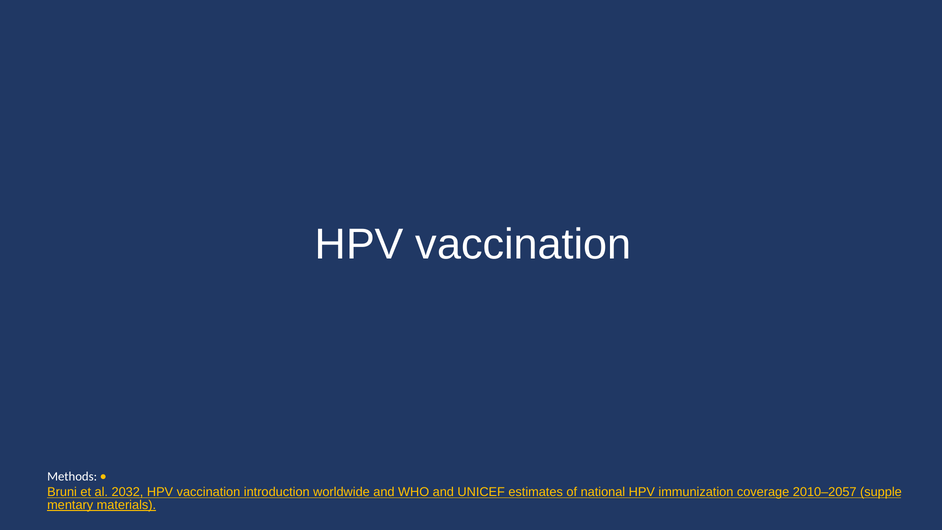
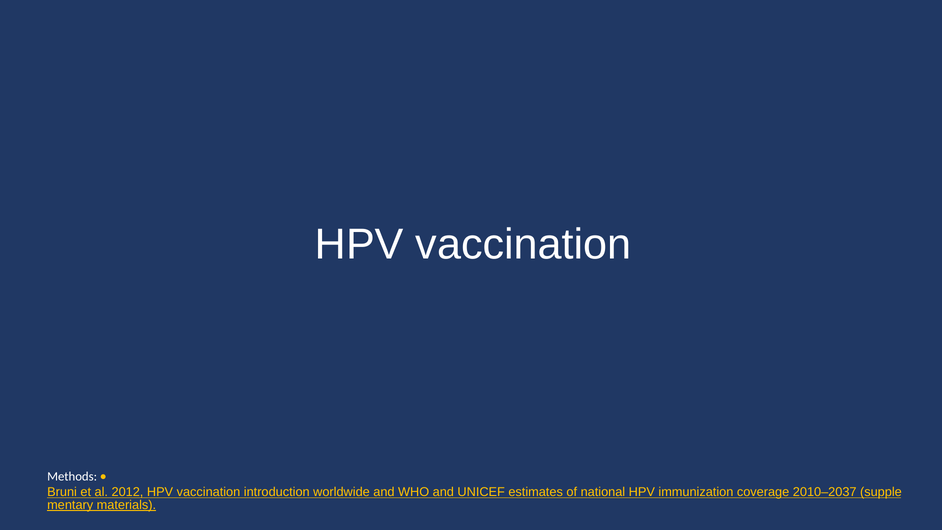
2032: 2032 -> 2012
2010–2057: 2010–2057 -> 2010–2037
